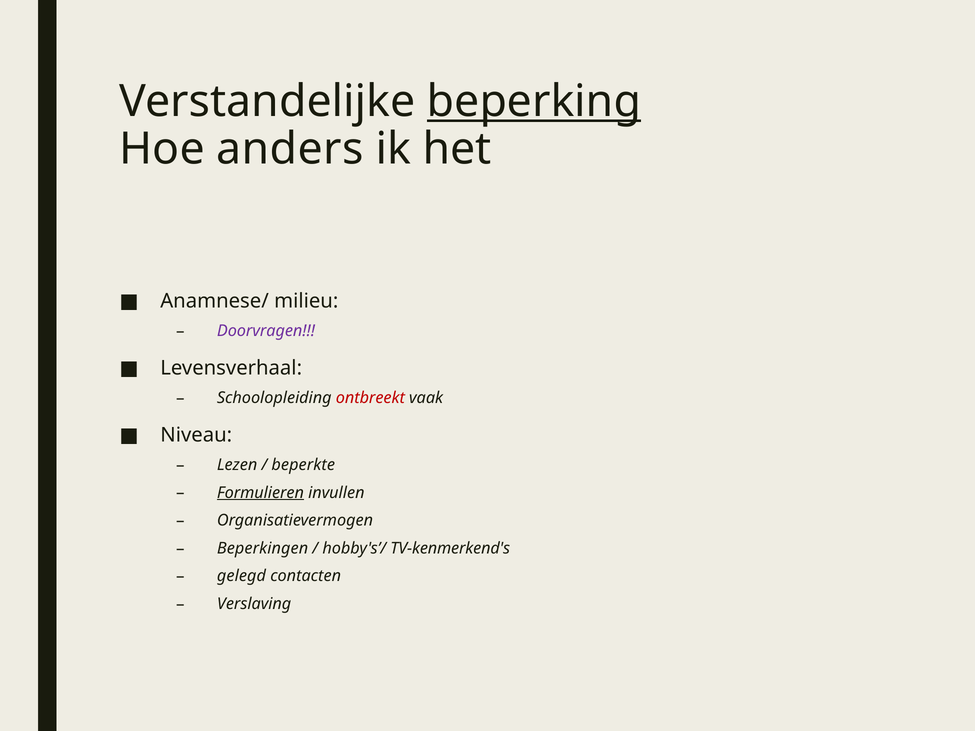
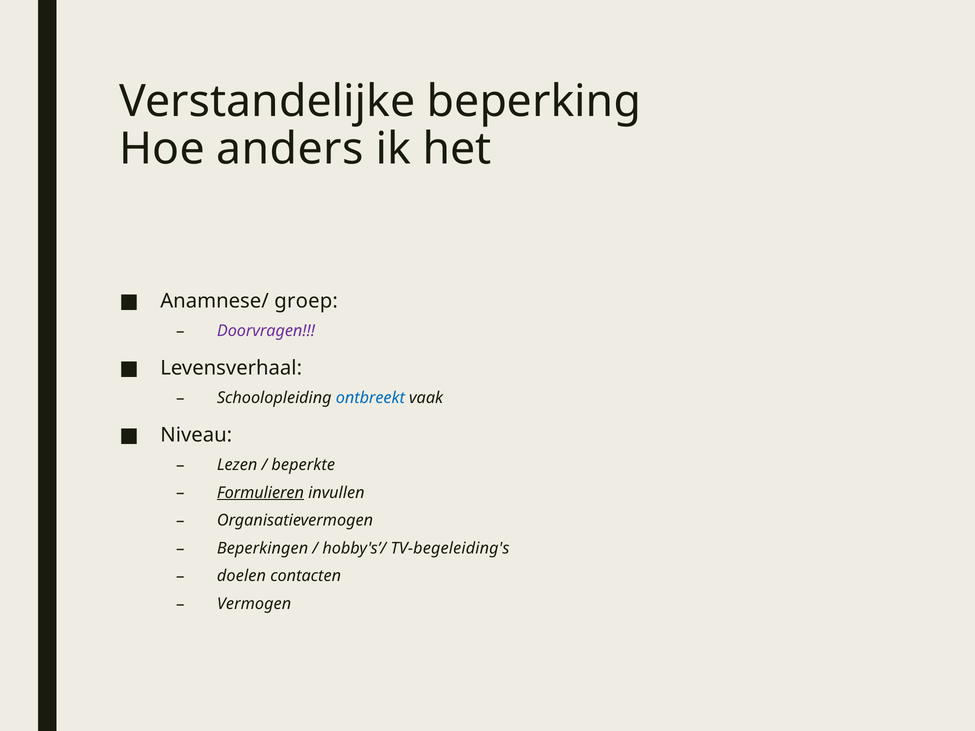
beperking underline: present -> none
milieu: milieu -> groep
ontbreekt colour: red -> blue
TV-kenmerkend's: TV-kenmerkend's -> TV-begeleiding's
gelegd: gelegd -> doelen
Verslaving: Verslaving -> Vermogen
